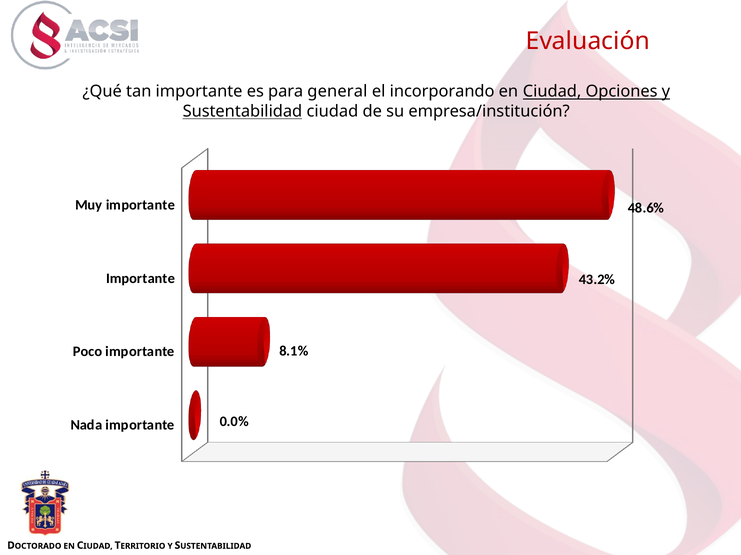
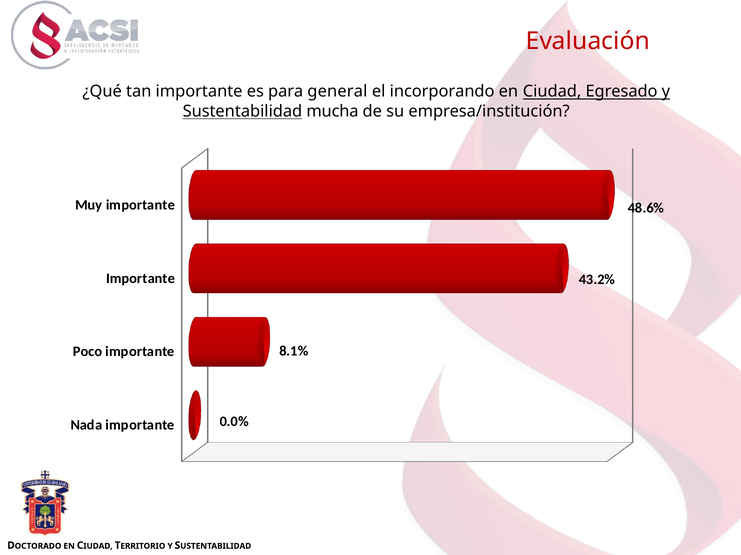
Opciones: Opciones -> Egresado
Sustentabilidad ciudad: ciudad -> mucha
